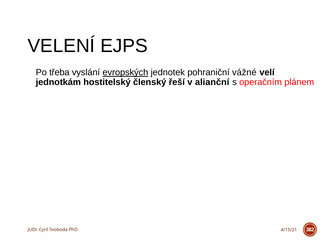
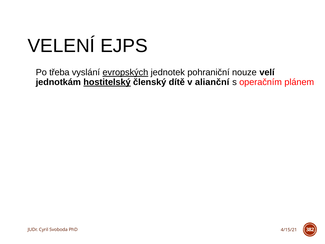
vážné: vážné -> nouze
hostitelský underline: none -> present
řeší: řeší -> dítě
